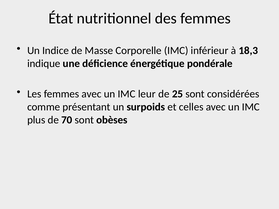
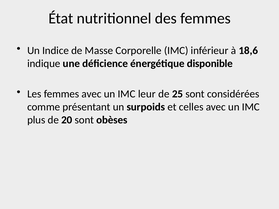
18,3: 18,3 -> 18,6
pondérale: pondérale -> disponible
70: 70 -> 20
